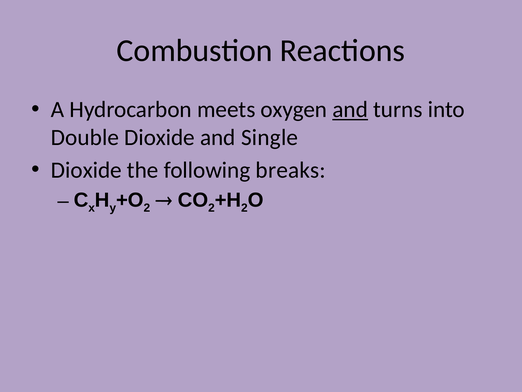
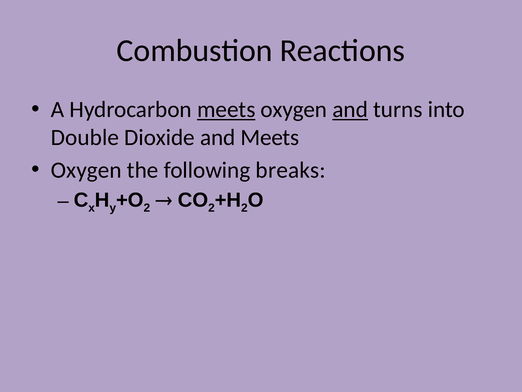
meets at (226, 110) underline: none -> present
and Single: Single -> Meets
Dioxide at (86, 170): Dioxide -> Oxygen
